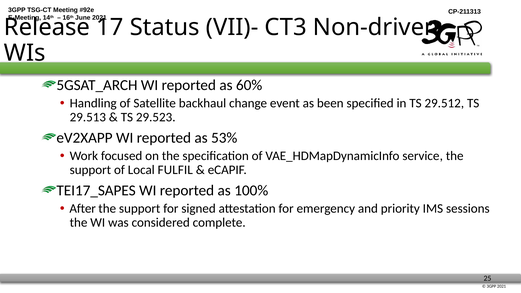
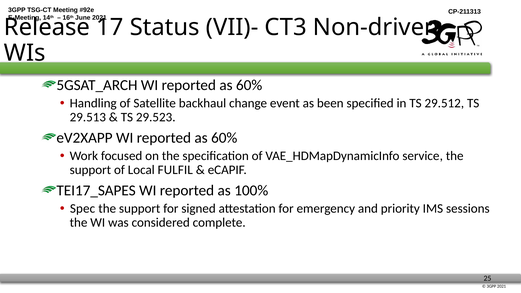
53% at (224, 138): 53% -> 60%
After: After -> Spec
